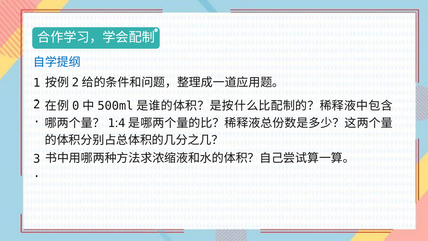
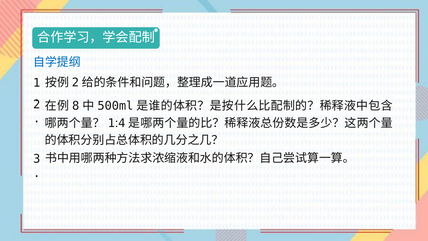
0: 0 -> 8
